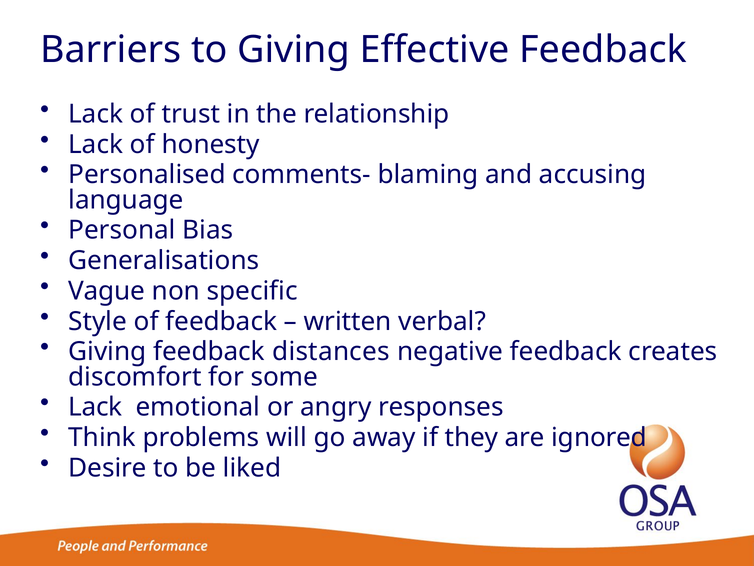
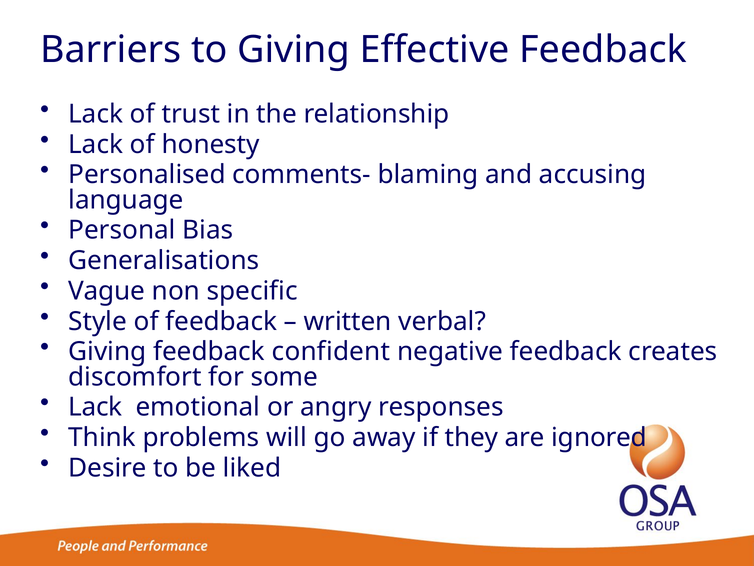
distances: distances -> confident
